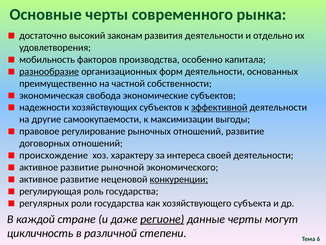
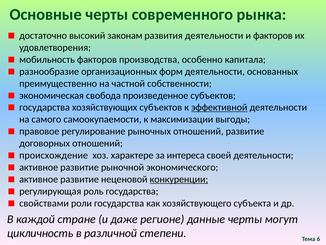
и отдельно: отдельно -> факторов
разнообразие underline: present -> none
экономические: экономические -> произведенное
надежности at (45, 107): надежности -> государства
другие: другие -> самого
характеру: характеру -> характере
регулярных: регулярных -> свойствами
регионе underline: present -> none
